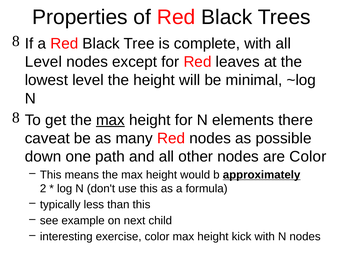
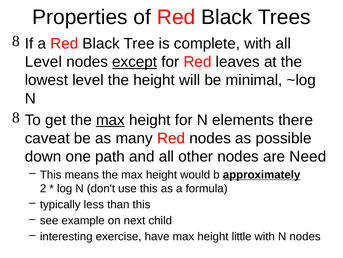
except underline: none -> present
are Color: Color -> Need
exercise color: color -> have
kick: kick -> little
